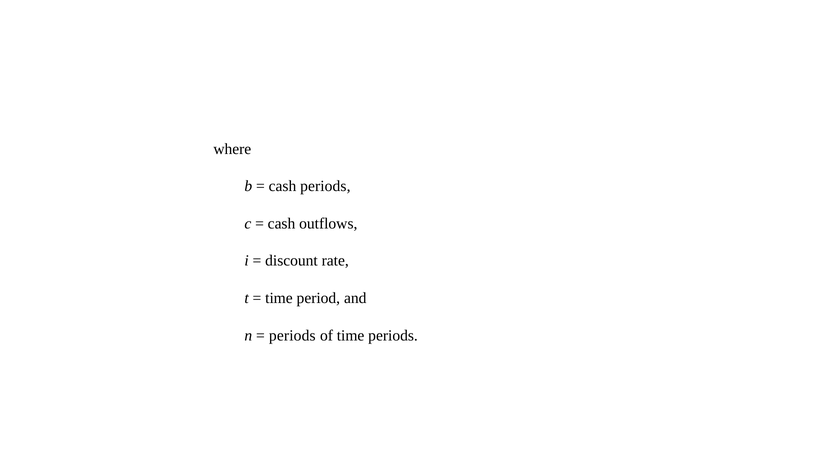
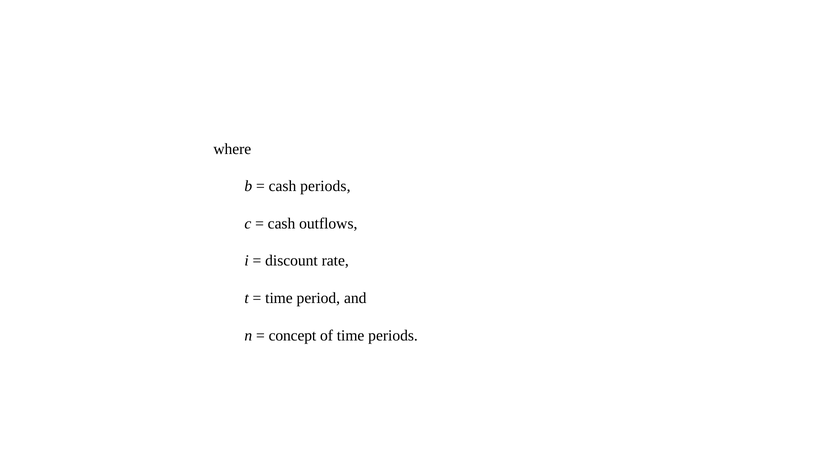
periods at (292, 336): periods -> concept
